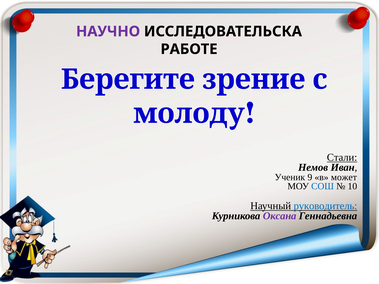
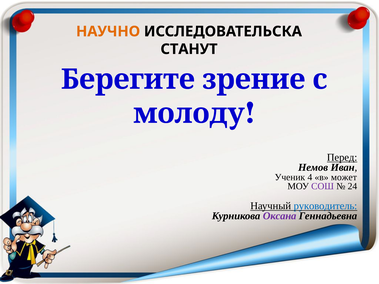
НАУЧНО colour: purple -> orange
РАБОТЕ: РАБОТЕ -> СТАНУТ
Стали: Стали -> Перед
9: 9 -> 4
СОШ colour: blue -> purple
10: 10 -> 24
